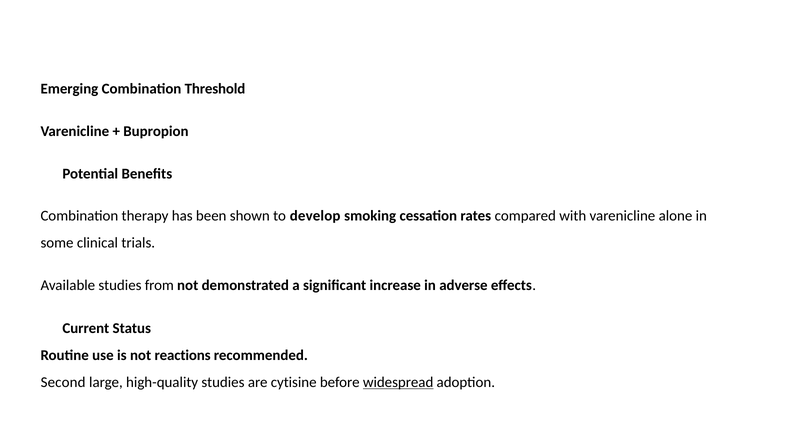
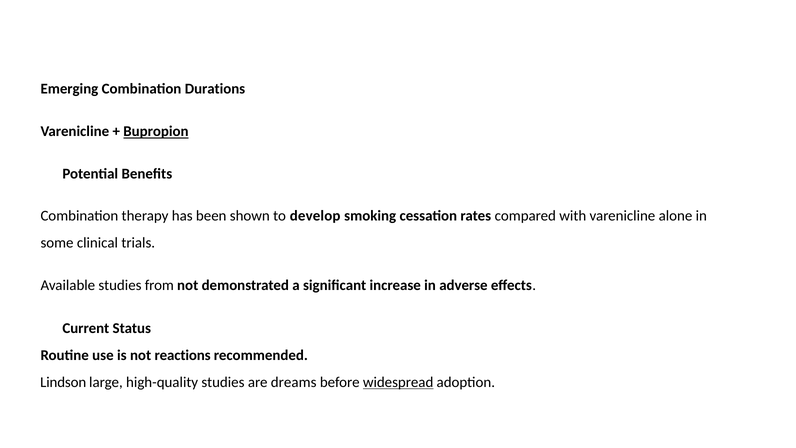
Threshold: Threshold -> Durations
Bupropion underline: none -> present
Second: Second -> Lindson
cytisine: cytisine -> dreams
